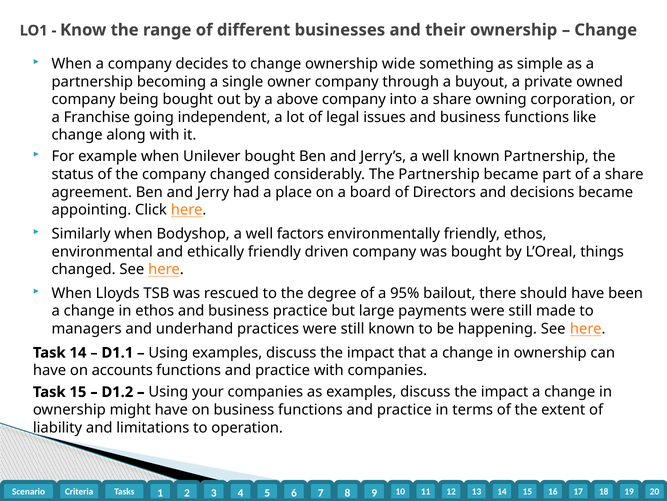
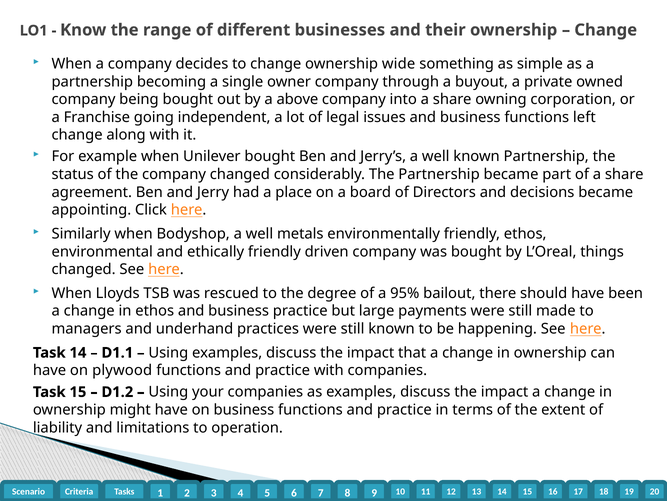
like: like -> left
factors: factors -> metals
accounts: accounts -> plywood
